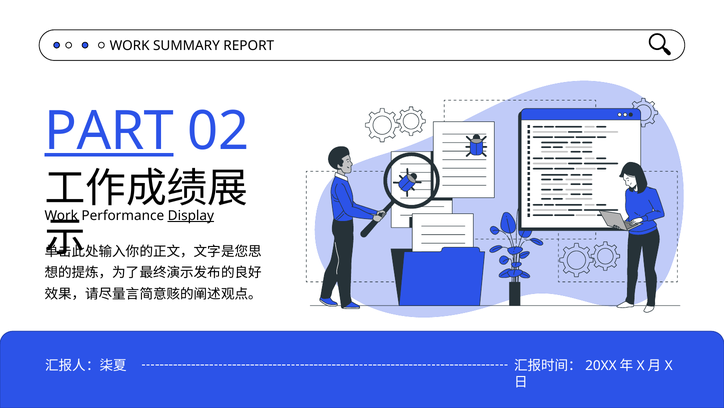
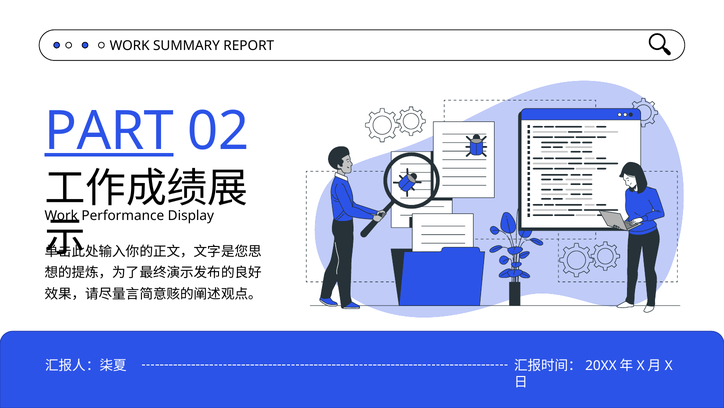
Display underline: present -> none
